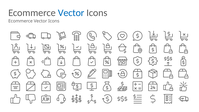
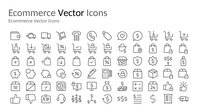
Vector at (71, 13) colour: blue -> black
